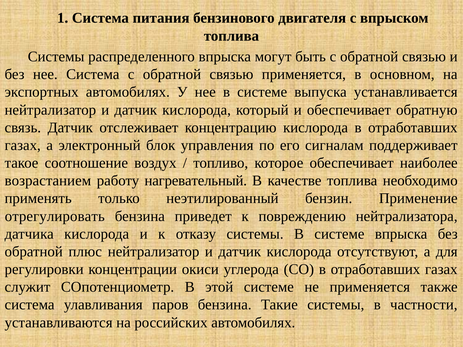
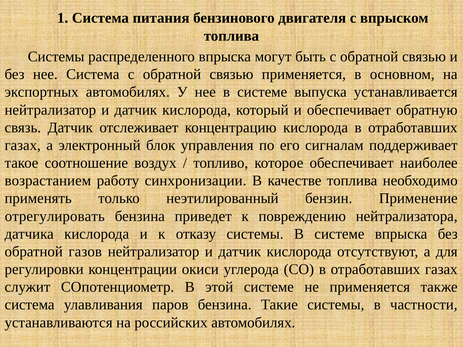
нагревательный: нагревательный -> синхронизации
плюс: плюс -> газов
